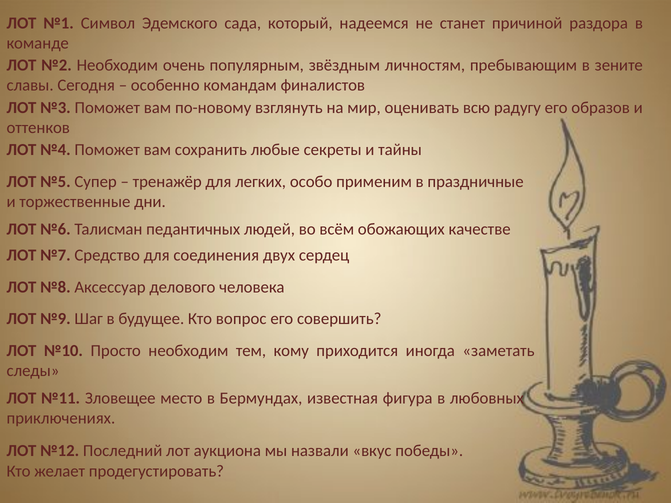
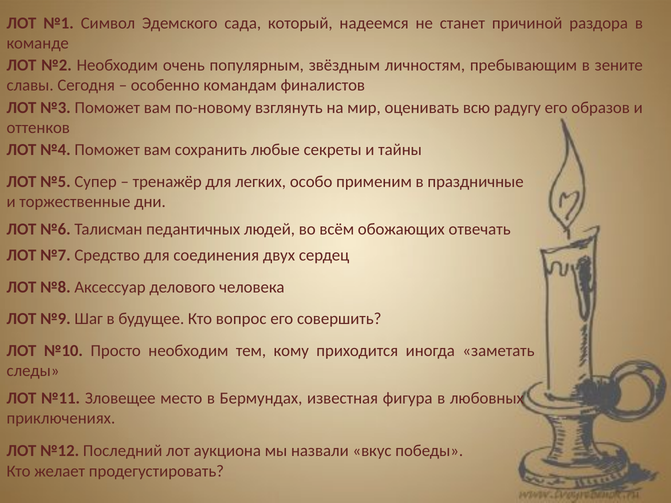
качестве: качестве -> отвечать
